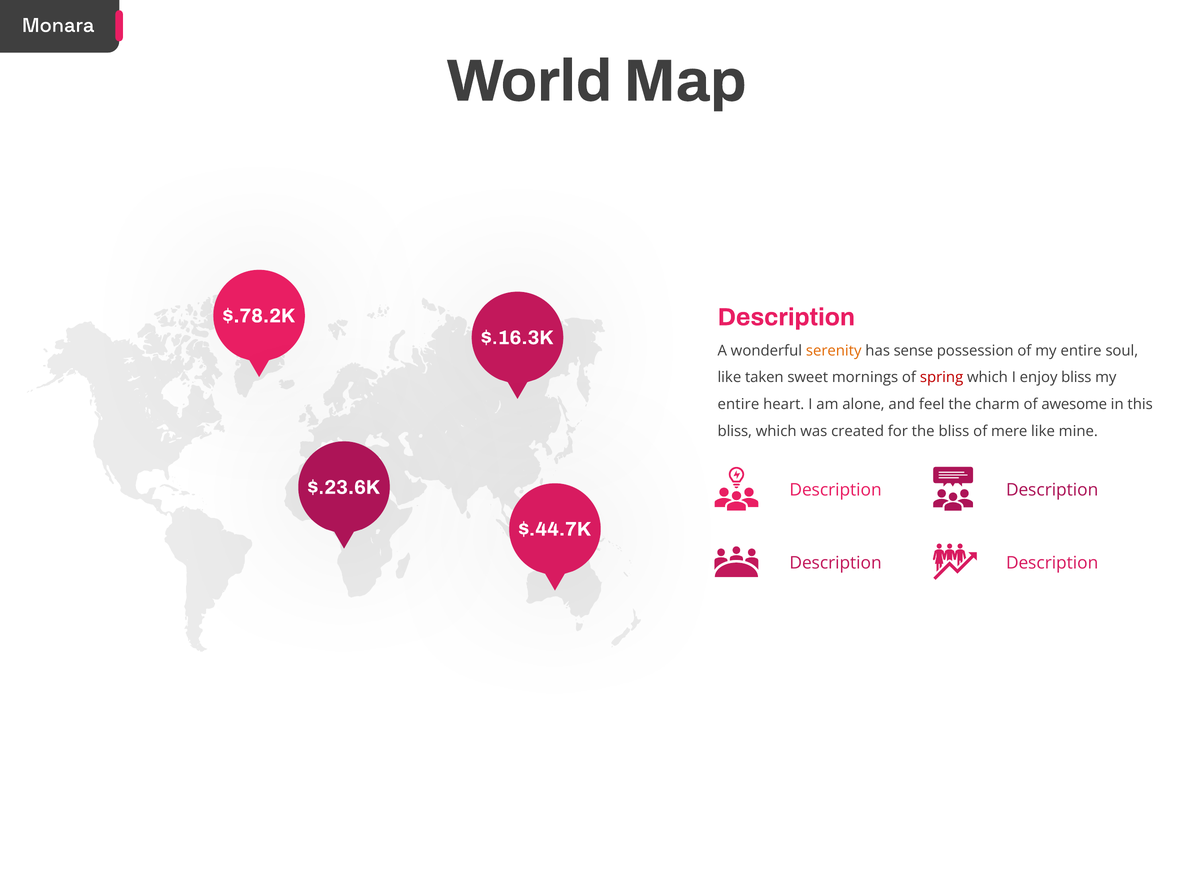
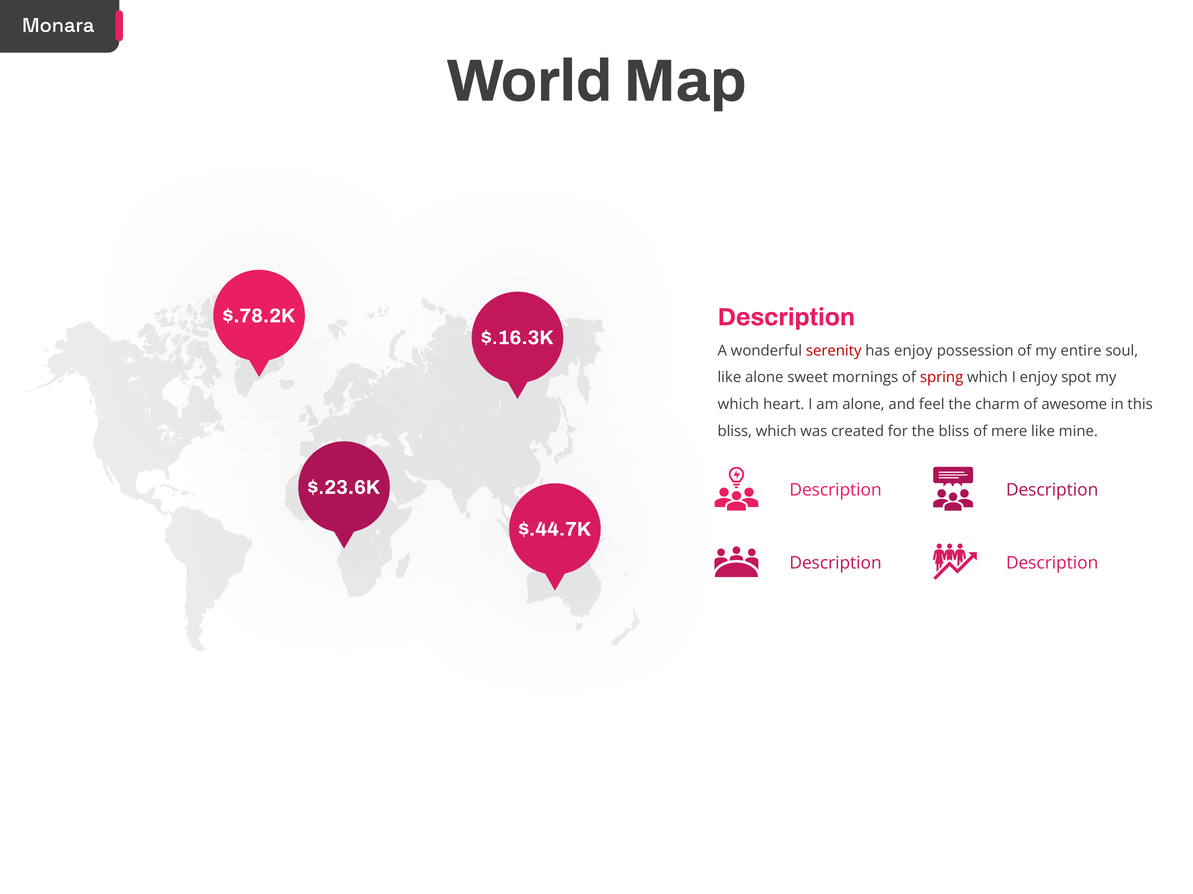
serenity colour: orange -> red
has sense: sense -> enjoy
like taken: taken -> alone
enjoy bliss: bliss -> spot
entire at (738, 405): entire -> which
